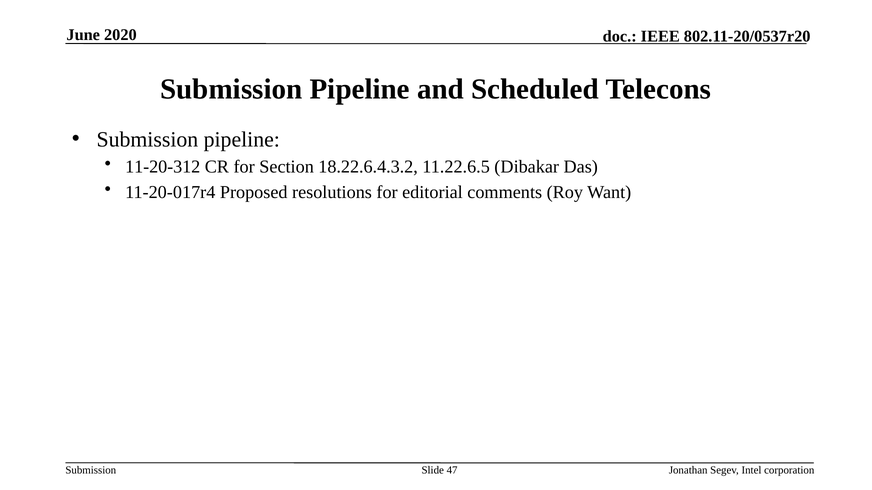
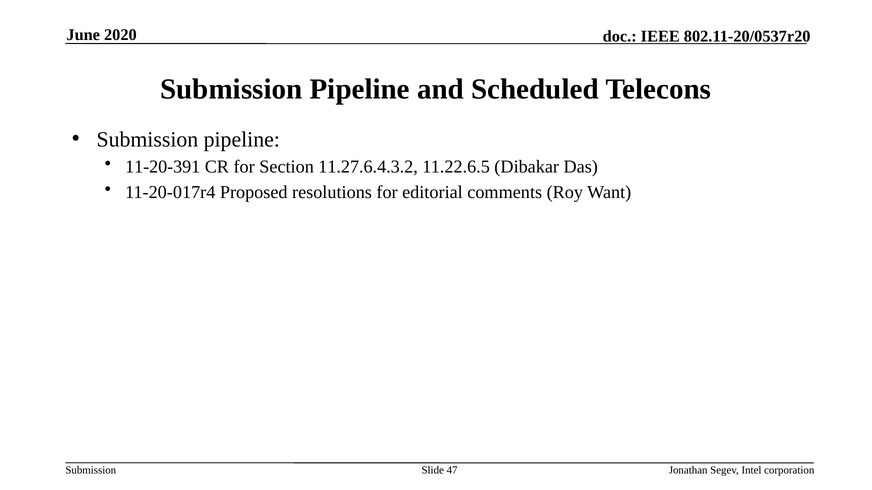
11-20-312: 11-20-312 -> 11-20-391
18.22.6.4.3.2: 18.22.6.4.3.2 -> 11.27.6.4.3.2
